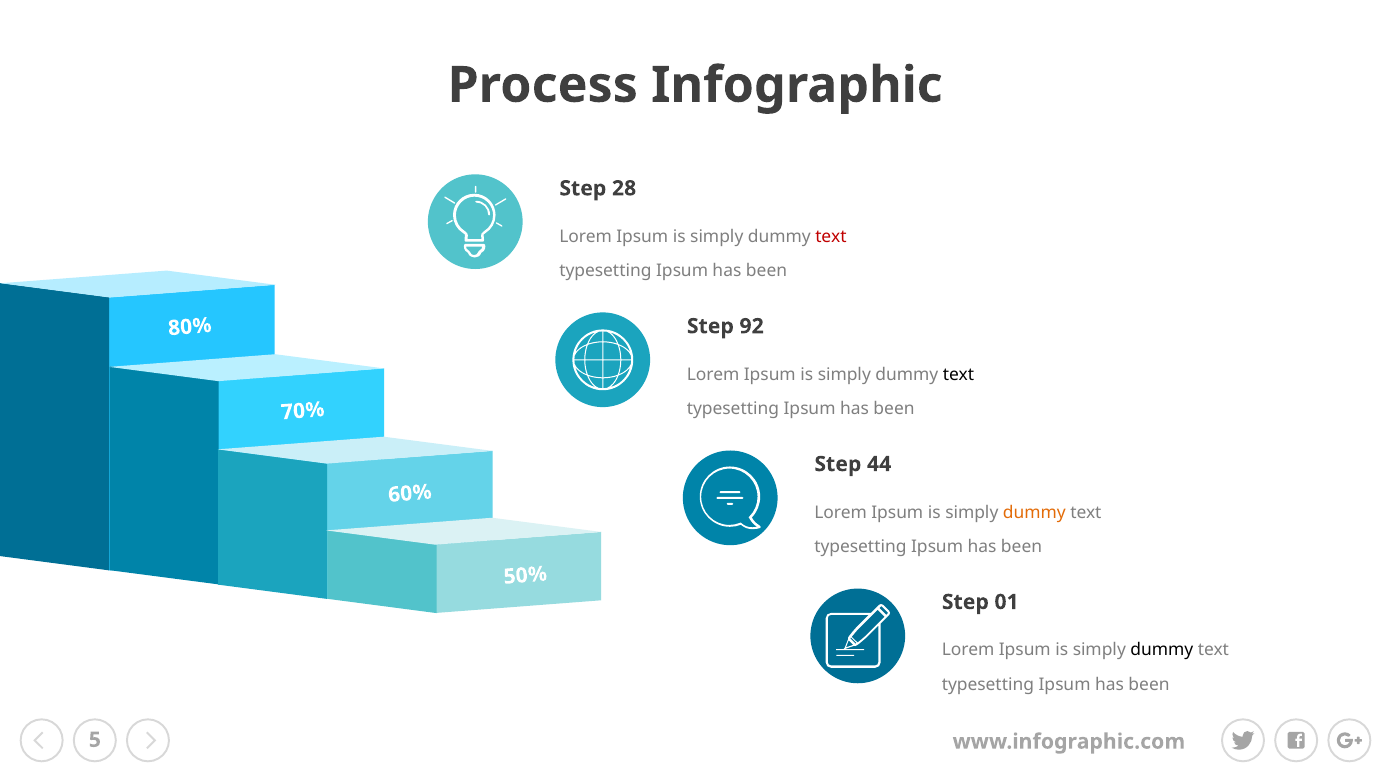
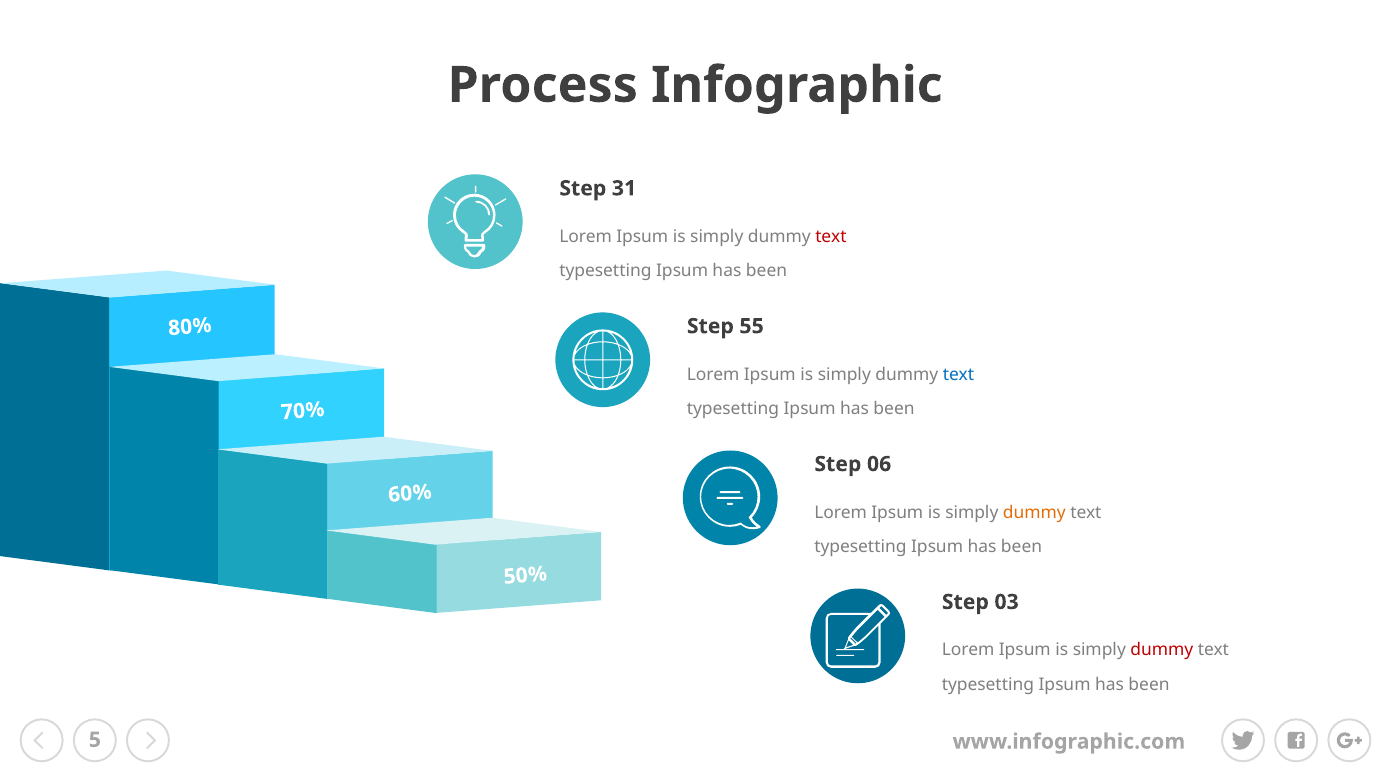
28: 28 -> 31
92: 92 -> 55
text at (958, 375) colour: black -> blue
44: 44 -> 06
01: 01 -> 03
dummy at (1162, 651) colour: black -> red
